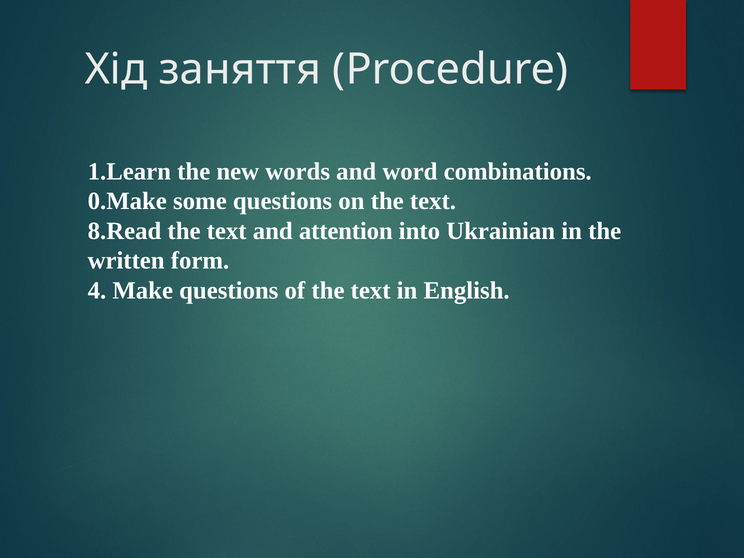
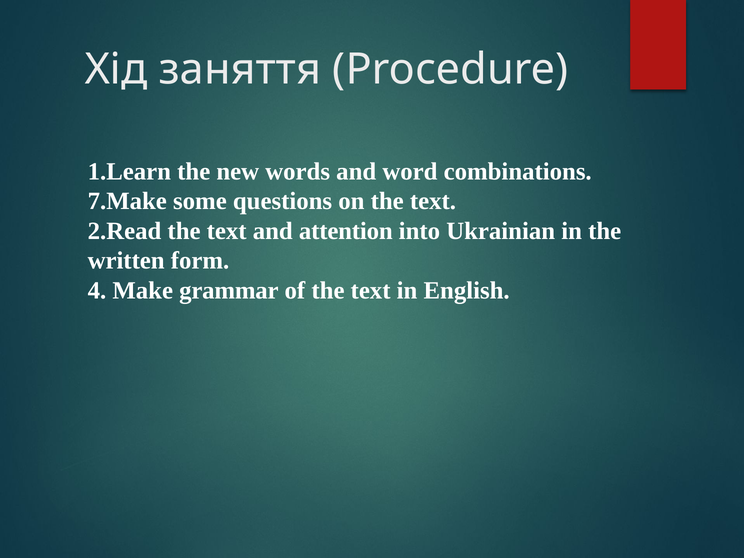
0.Make: 0.Make -> 7.Make
8.Read: 8.Read -> 2.Read
Make questions: questions -> grammar
